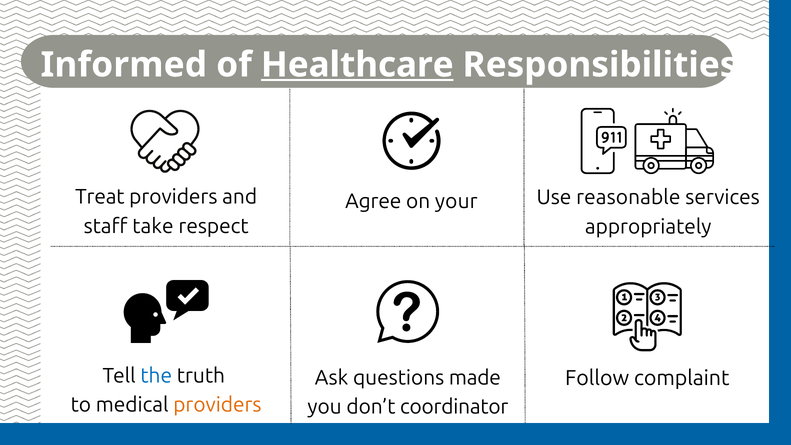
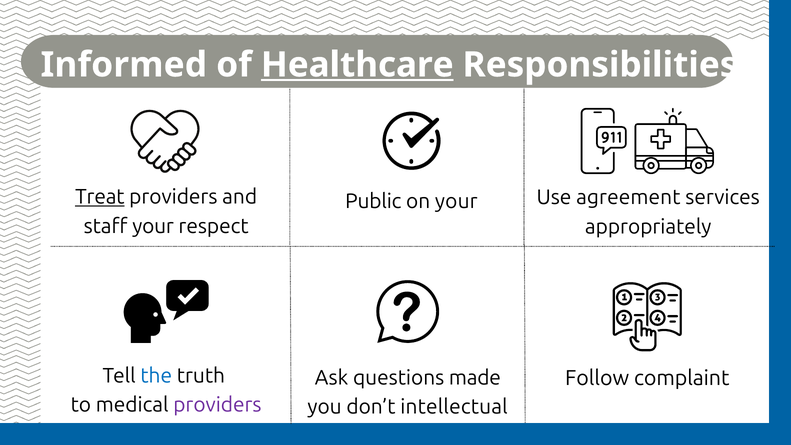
Treat underline: none -> present
reasonable: reasonable -> agreement
Agree: Agree -> Public
staff take: take -> your
providers at (217, 405) colour: orange -> purple
coordinator: coordinator -> intellectual
